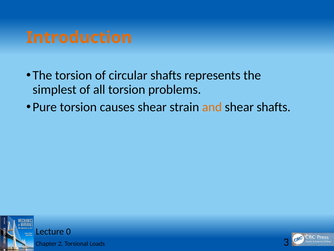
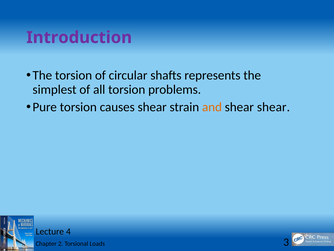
Introduction colour: orange -> purple
shear shafts: shafts -> shear
0: 0 -> 4
